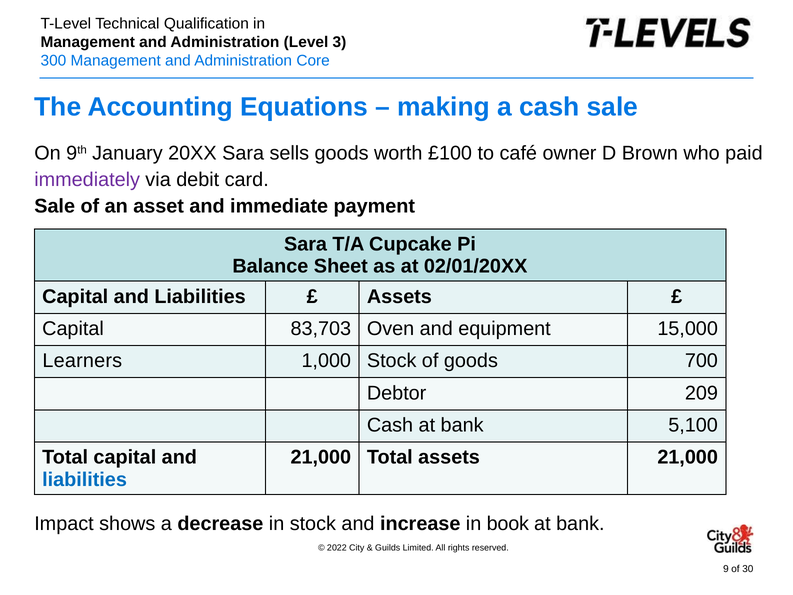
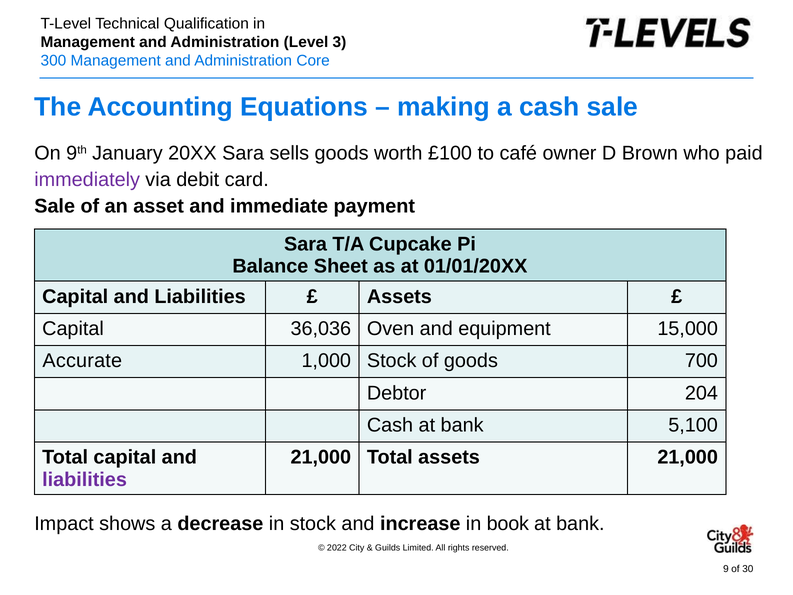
02/01/20XX: 02/01/20XX -> 01/01/20XX
83,703: 83,703 -> 36,036
Learners: Learners -> Accurate
209: 209 -> 204
liabilities at (85, 479) colour: blue -> purple
